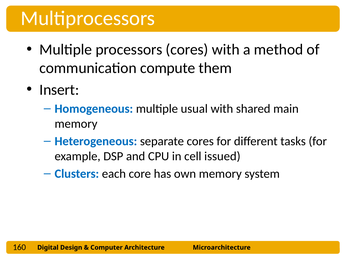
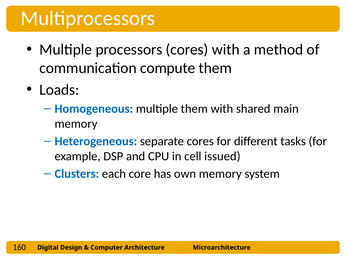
Insert: Insert -> Loads
multiple usual: usual -> them
